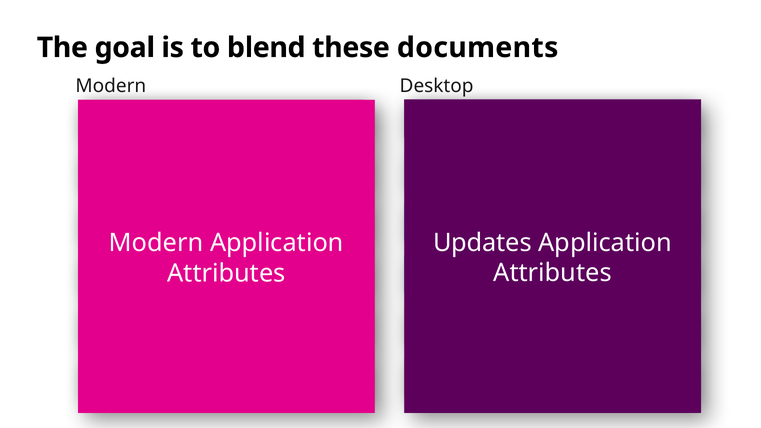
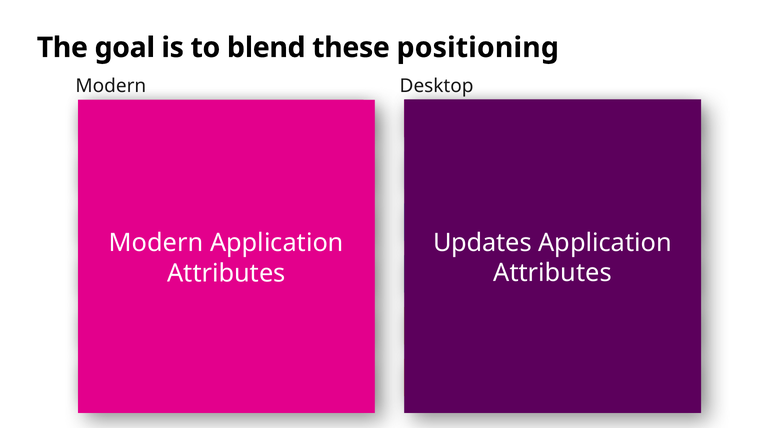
documents: documents -> positioning
